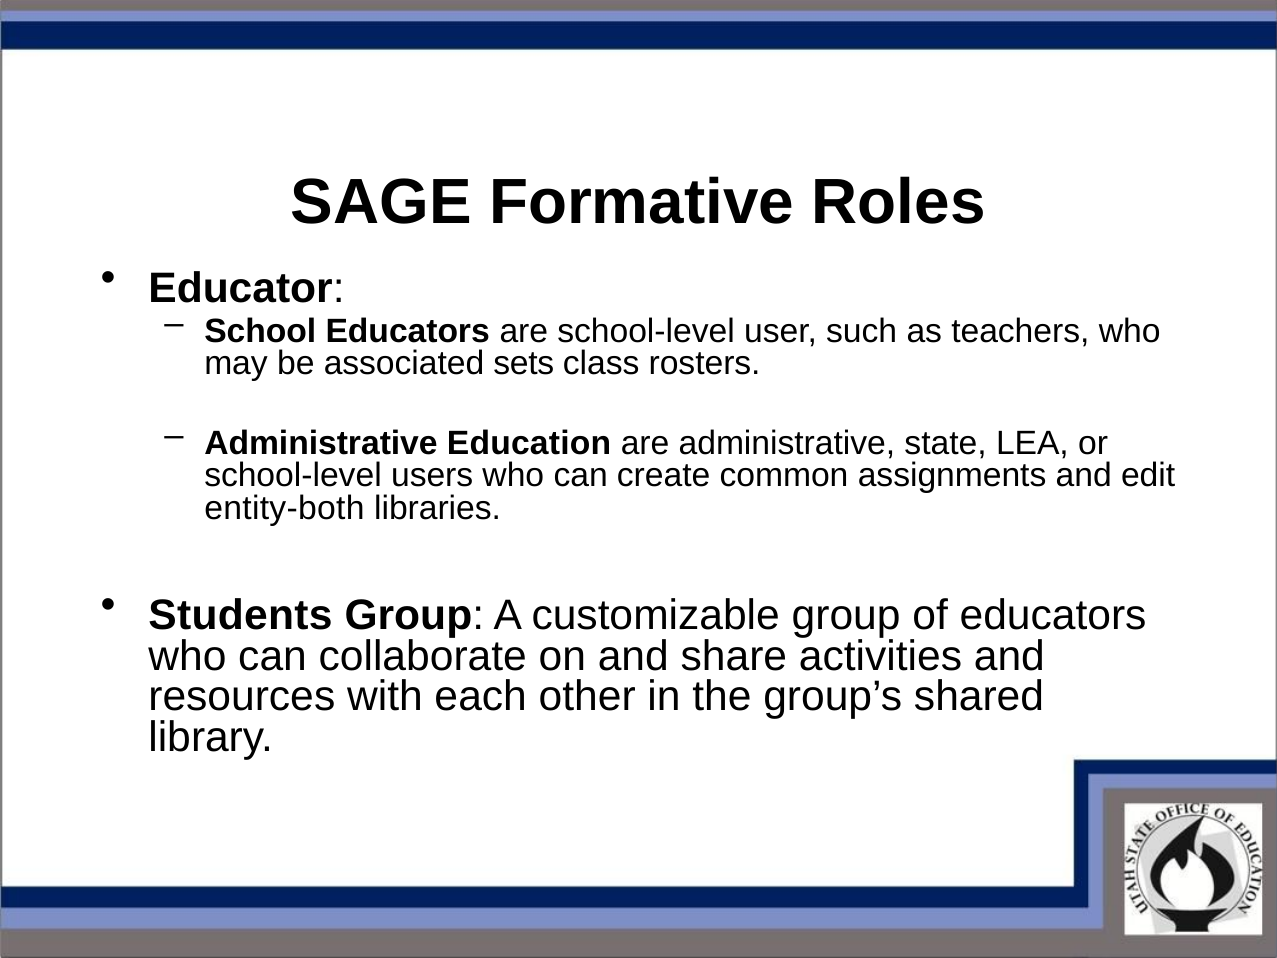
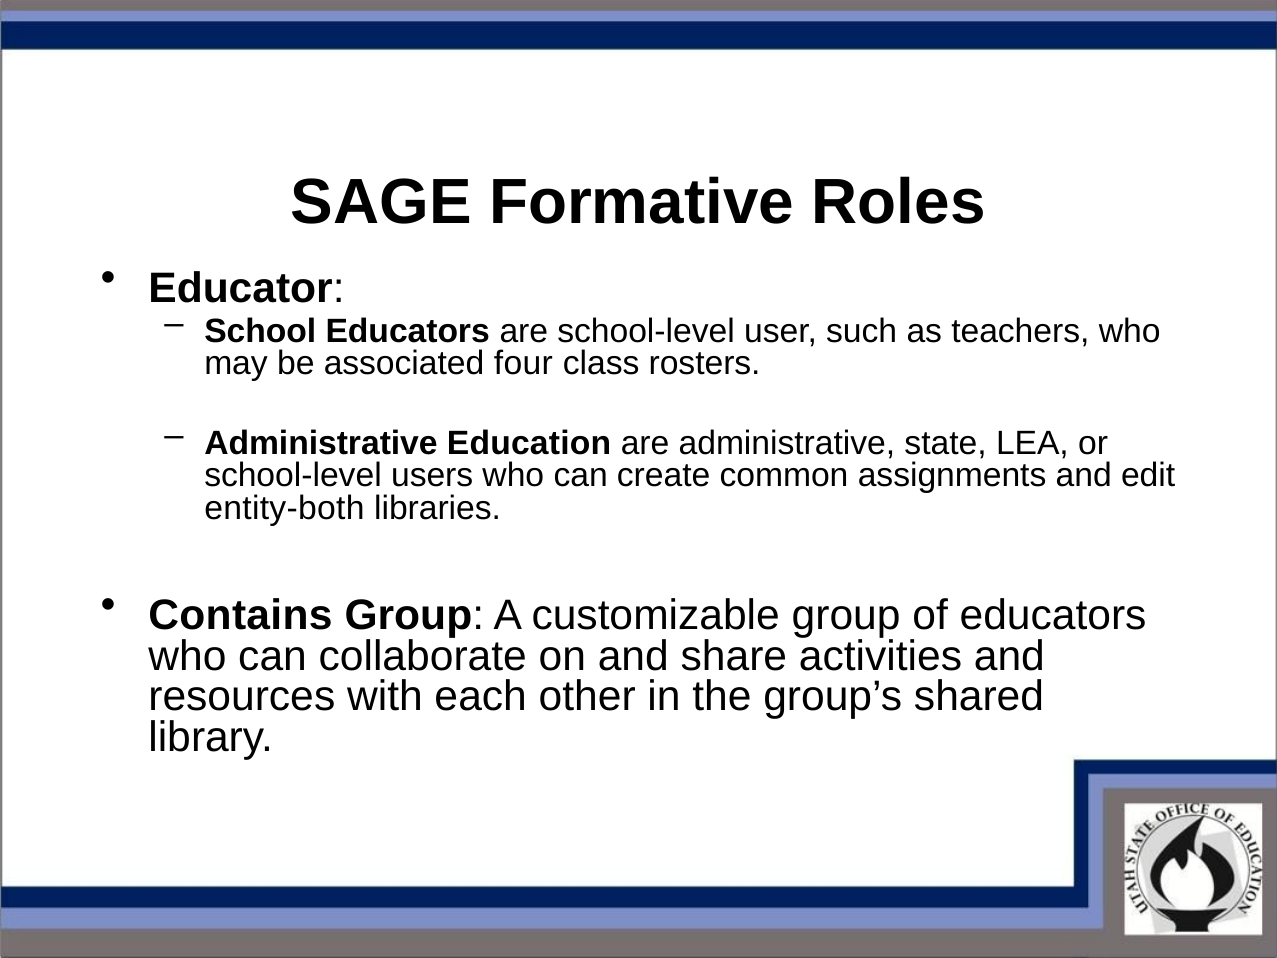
sets: sets -> four
Students: Students -> Contains
